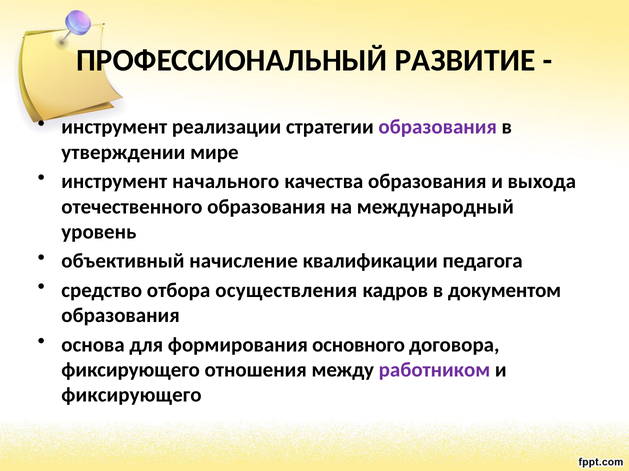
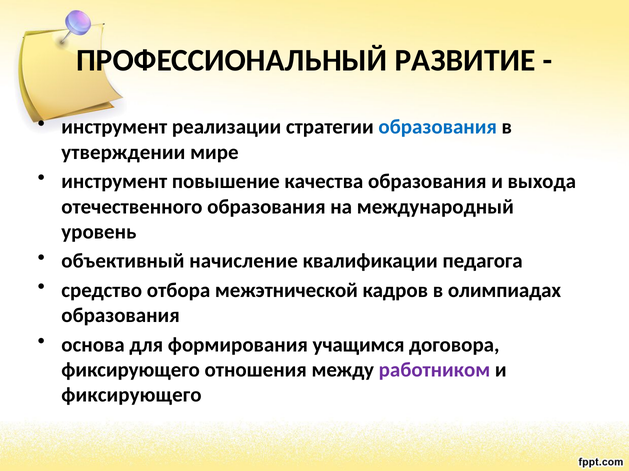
образования at (438, 127) colour: purple -> blue
начального: начального -> повышение
осуществления: осуществления -> межэтнической
документом: документом -> олимпиадах
основного: основного -> учащимся
